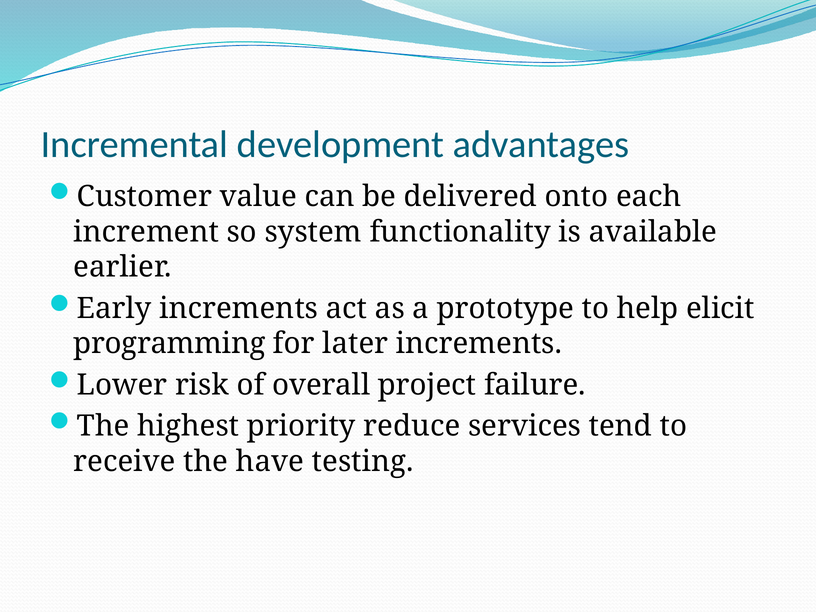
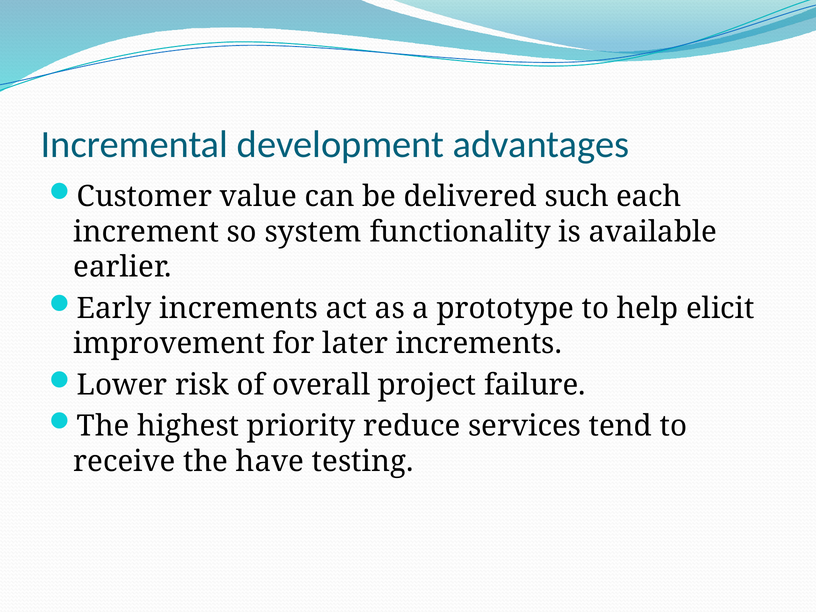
onto: onto -> such
programming: programming -> improvement
